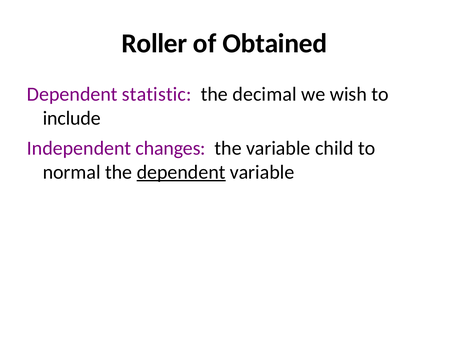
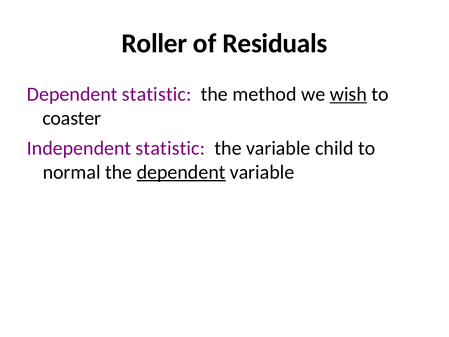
Obtained: Obtained -> Residuals
decimal: decimal -> method
wish underline: none -> present
include: include -> coaster
Independent changes: changes -> statistic
